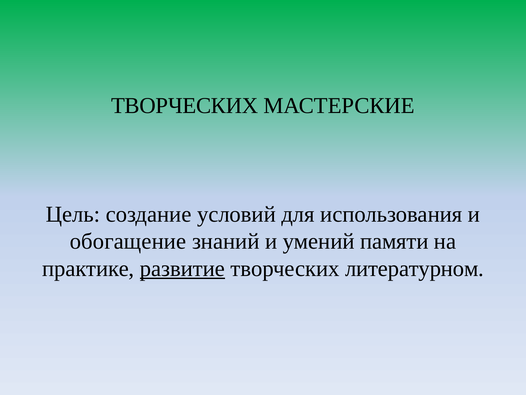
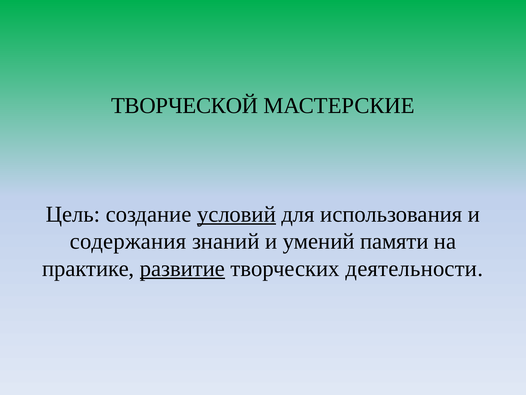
ТВОРЧЕСКИХ at (185, 105): ТВОРЧЕСКИХ -> ТВОРЧЕСКОЙ
условий underline: none -> present
обогащение: обогащение -> содержания
литературном: литературном -> деятельности
